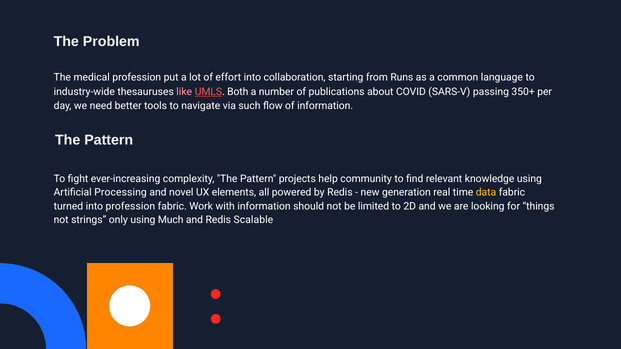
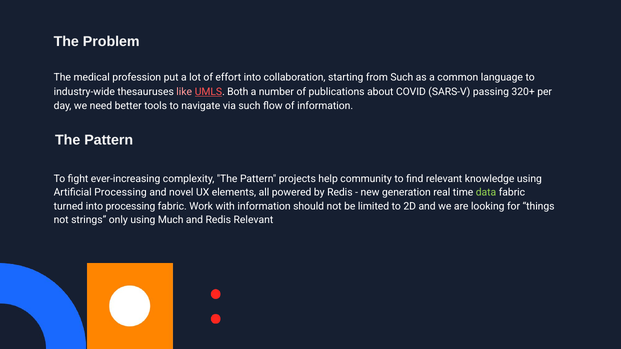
from Runs: Runs -> Such
350+: 350+ -> 320+
data colour: yellow -> light green
into profession: profession -> processing
Redis Scalable: Scalable -> Relevant
